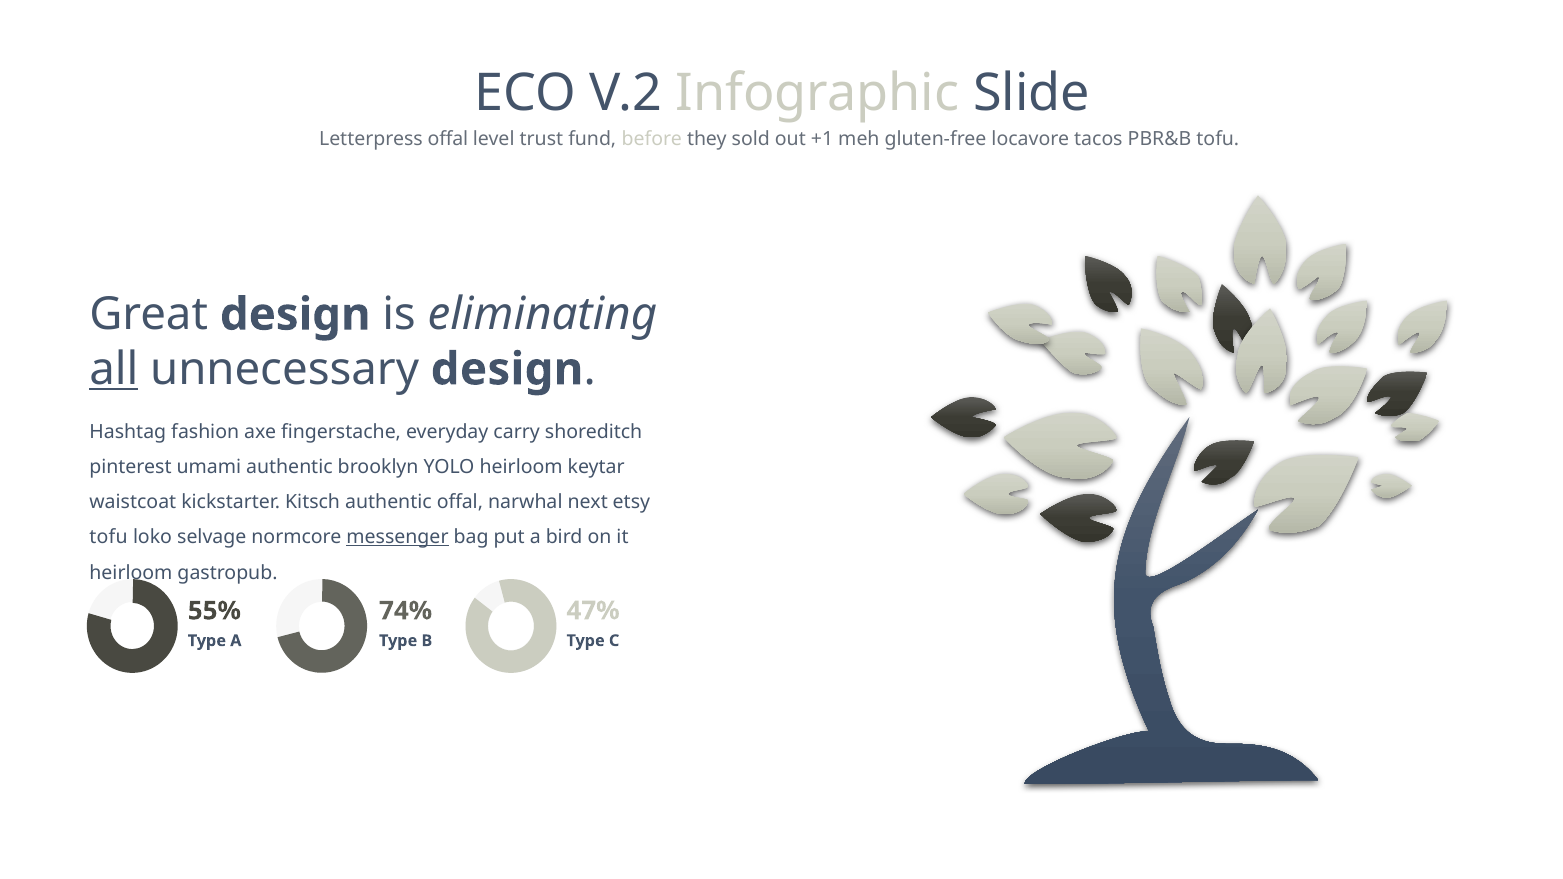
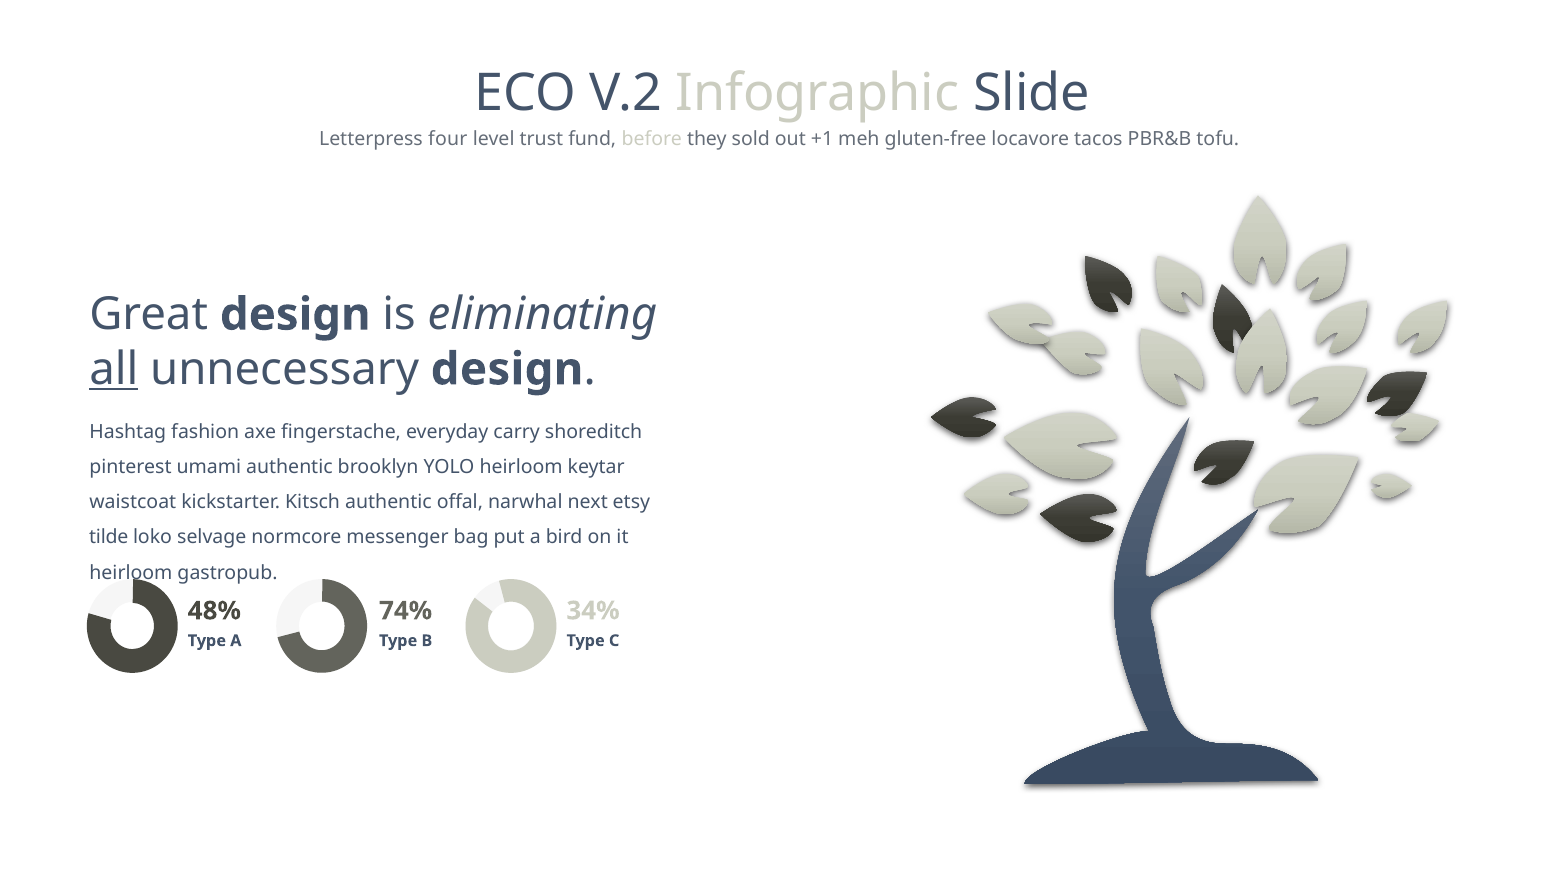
Letterpress offal: offal -> four
tofu at (109, 538): tofu -> tilde
messenger underline: present -> none
47%: 47% -> 34%
55%: 55% -> 48%
